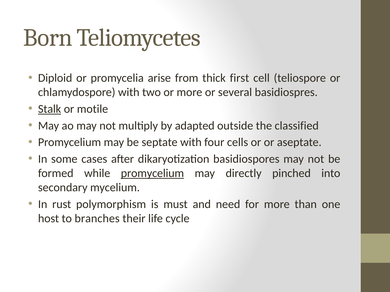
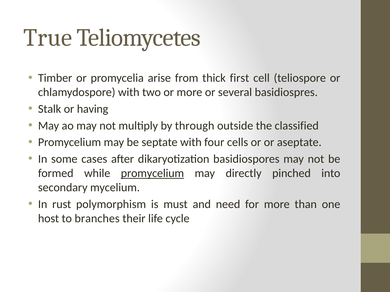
Born: Born -> True
Diploid: Diploid -> Timber
Stalk underline: present -> none
motile: motile -> having
adapted: adapted -> through
